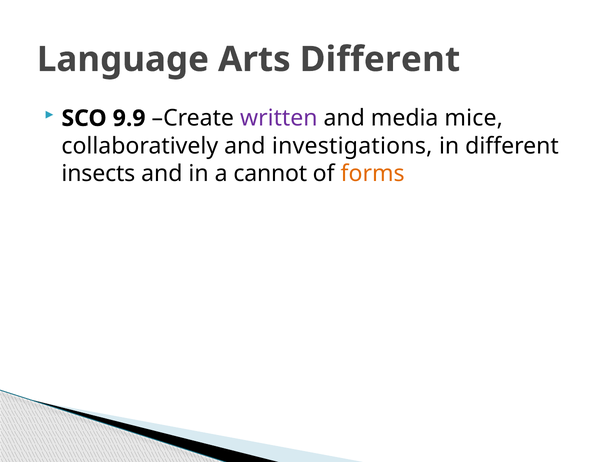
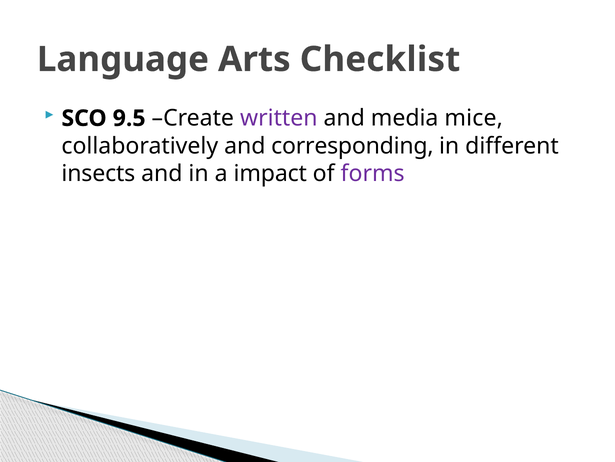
Arts Different: Different -> Checklist
9.9: 9.9 -> 9.5
investigations: investigations -> corresponding
cannot: cannot -> impact
forms colour: orange -> purple
